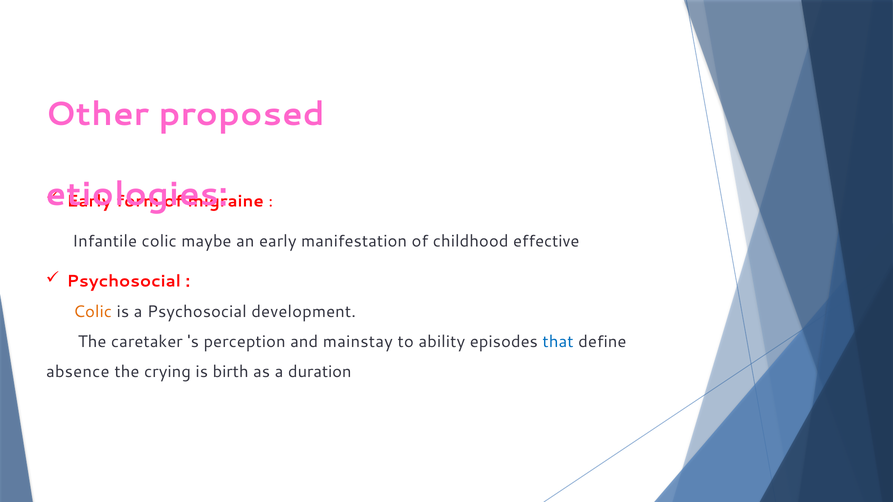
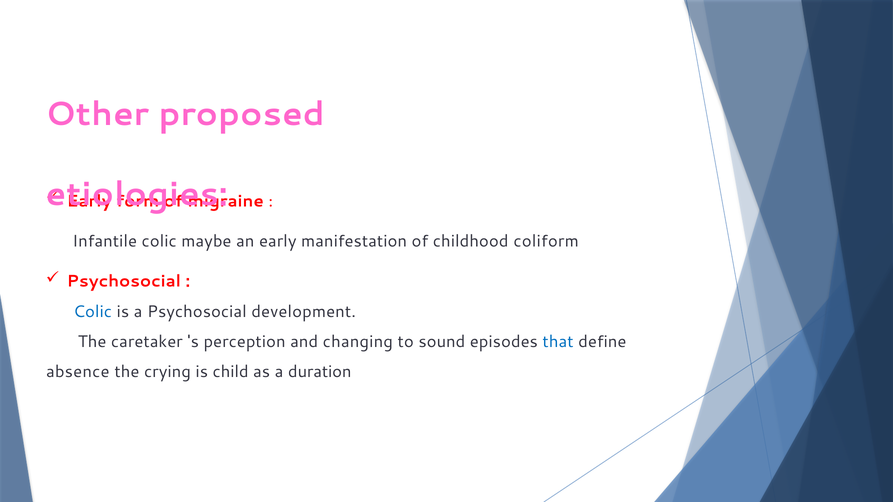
effective: effective -> coliform
Colic at (93, 312) colour: orange -> blue
mainstay: mainstay -> changing
ability: ability -> sound
birth: birth -> child
